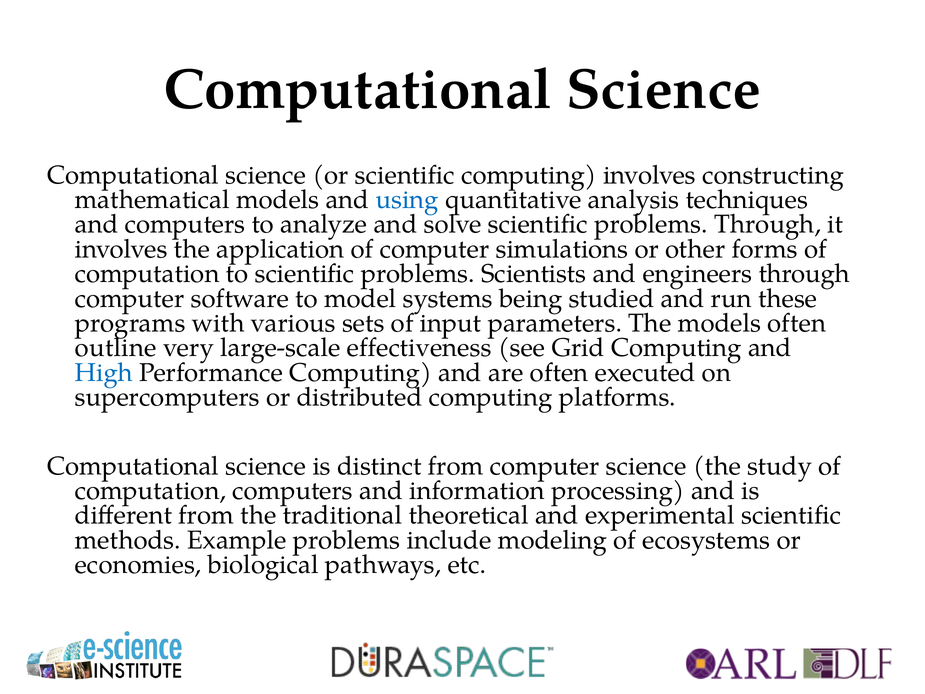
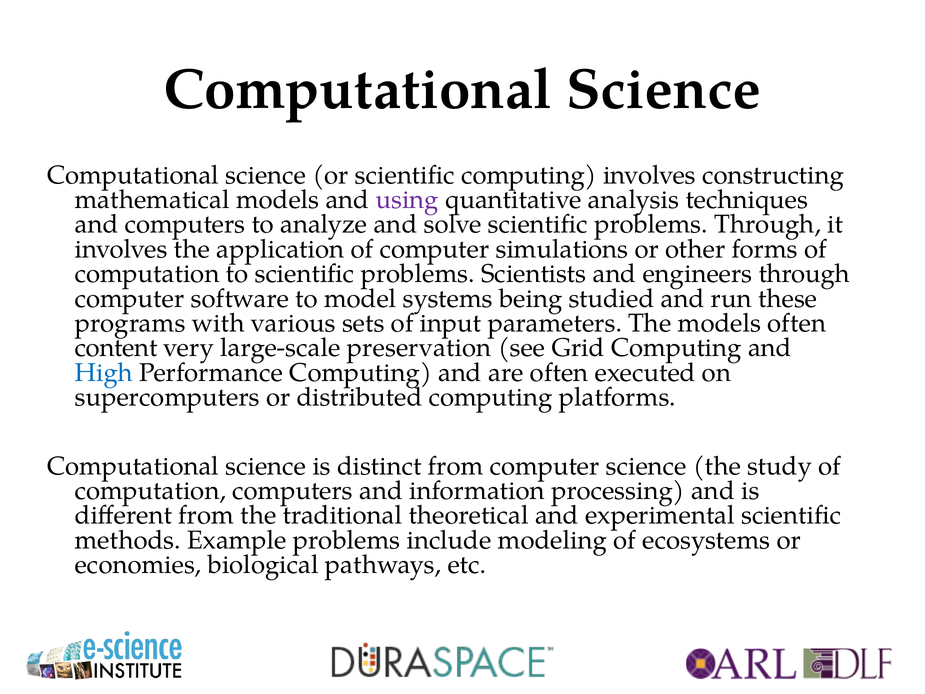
using colour: blue -> purple
outline: outline -> content
effectiveness: effectiveness -> preservation
